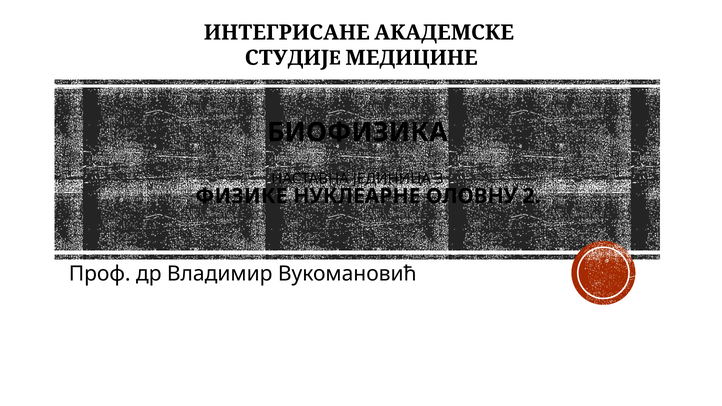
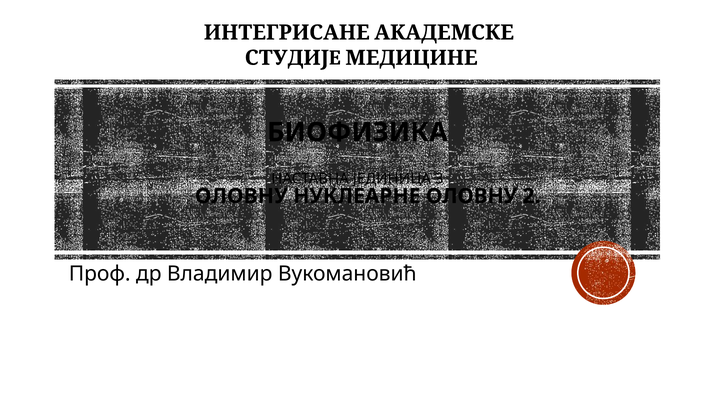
ФИЗИКЕ at (241, 196): ФИЗИКЕ -> ОЛОВНУ
